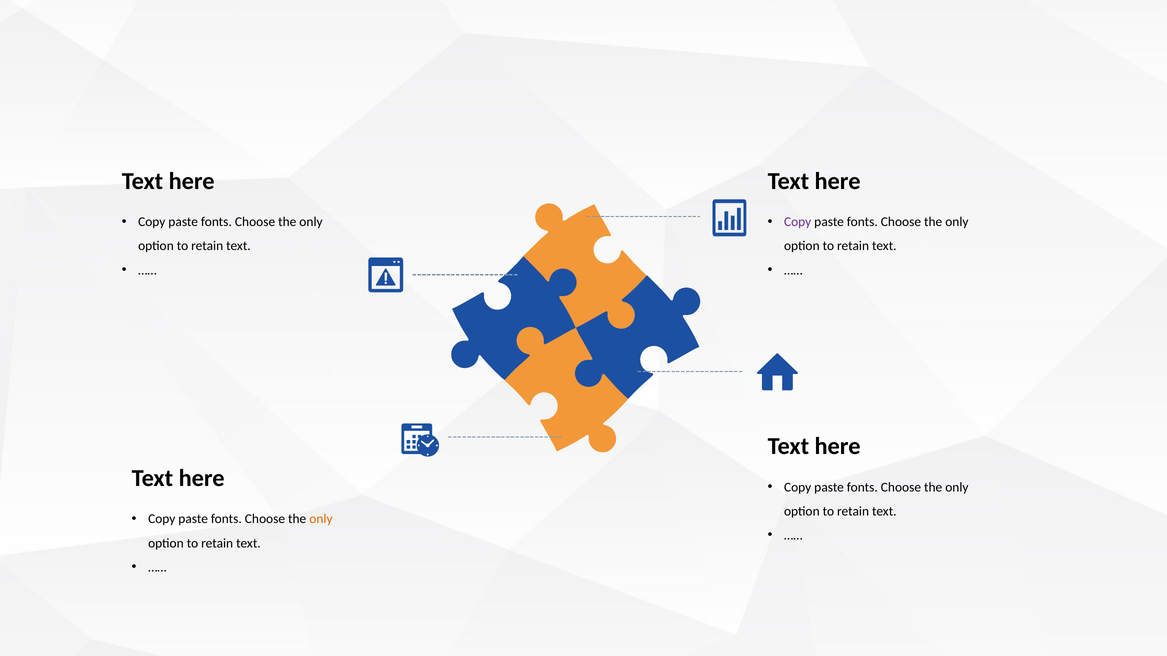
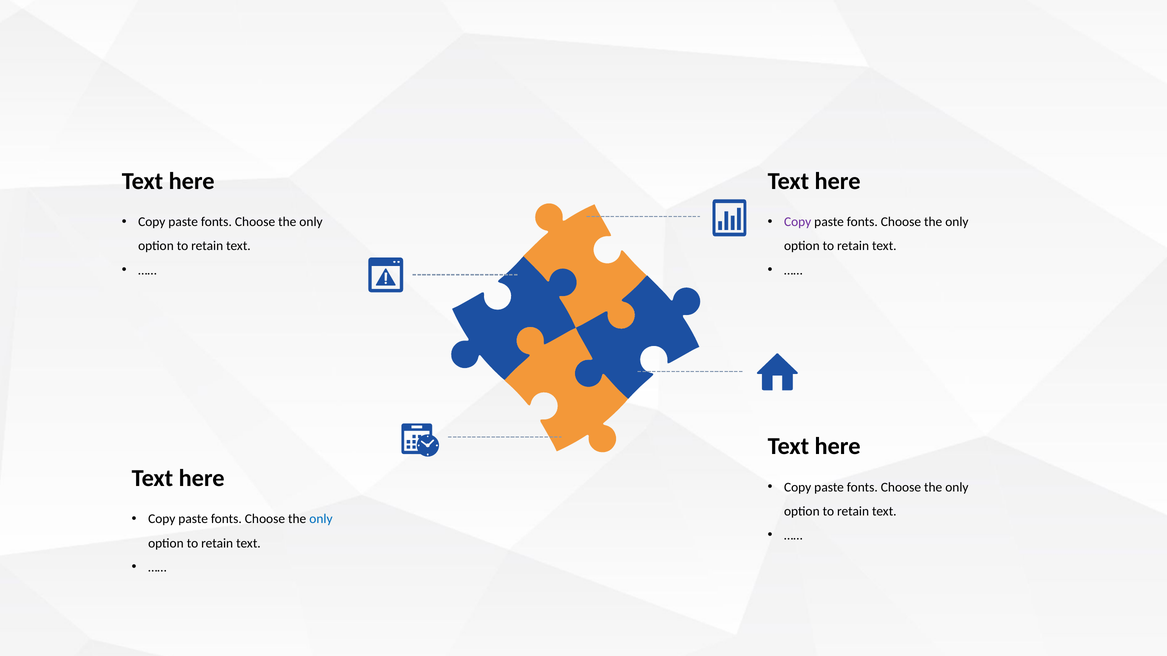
only at (321, 519) colour: orange -> blue
